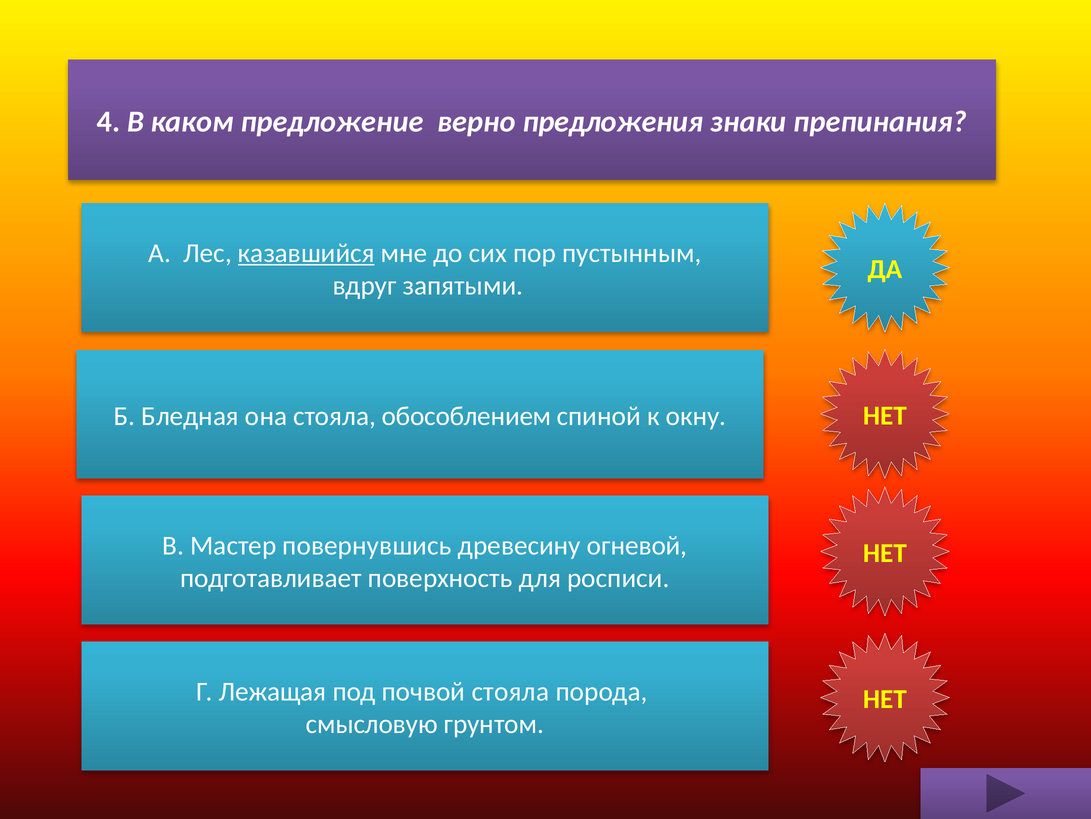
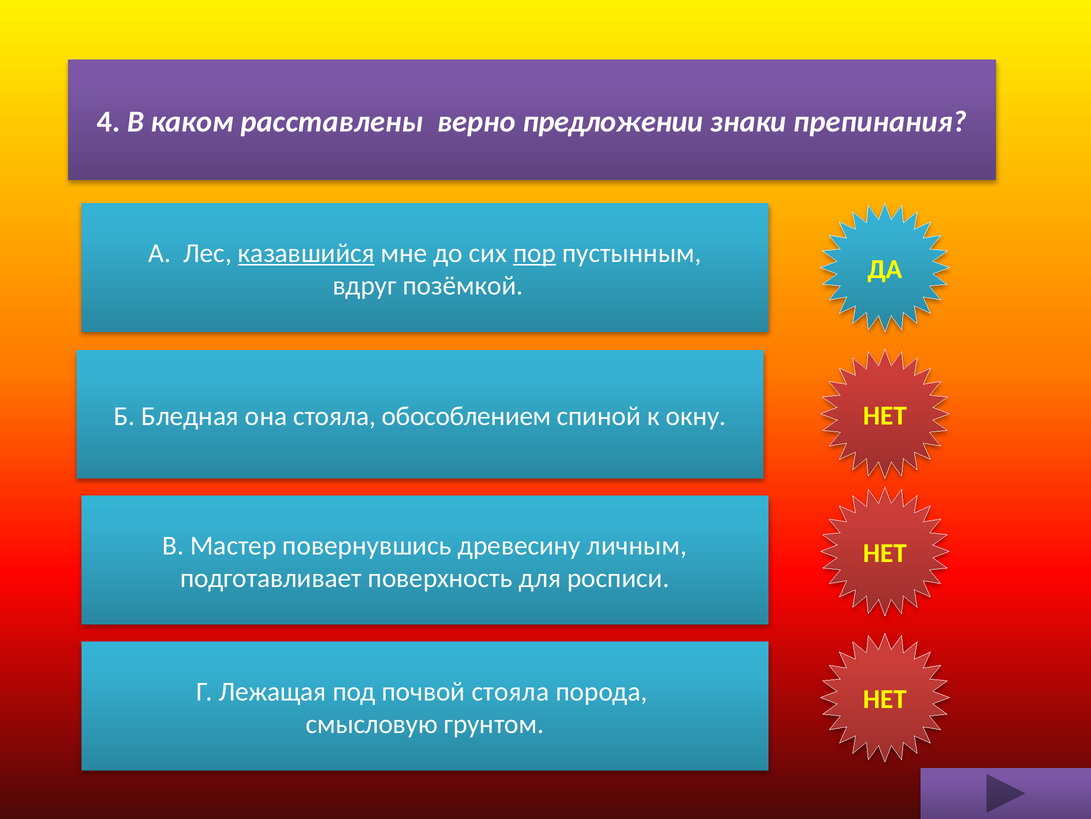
предложение: предложение -> расставлены
предложения: предложения -> предложении
пор underline: none -> present
запятыми: запятыми -> позёмкой
огневой: огневой -> личным
